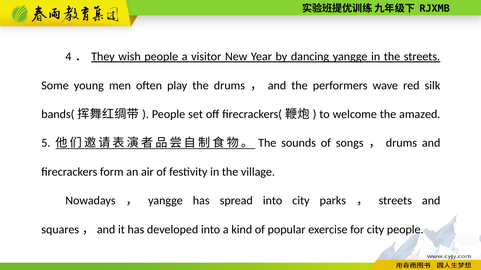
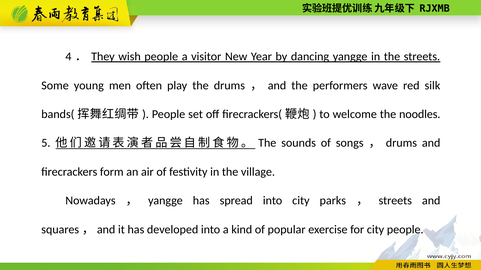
amazed: amazed -> noodles
